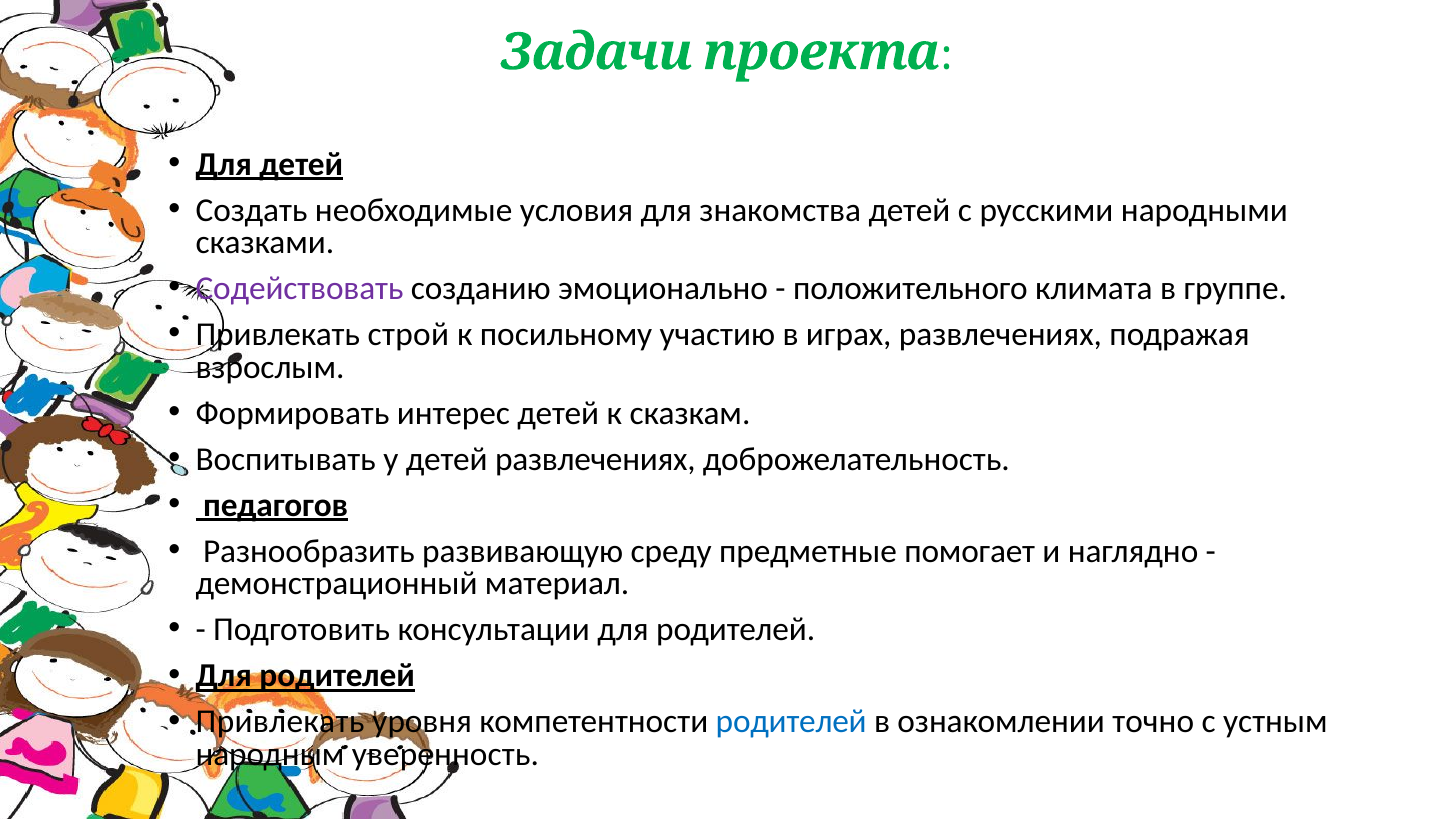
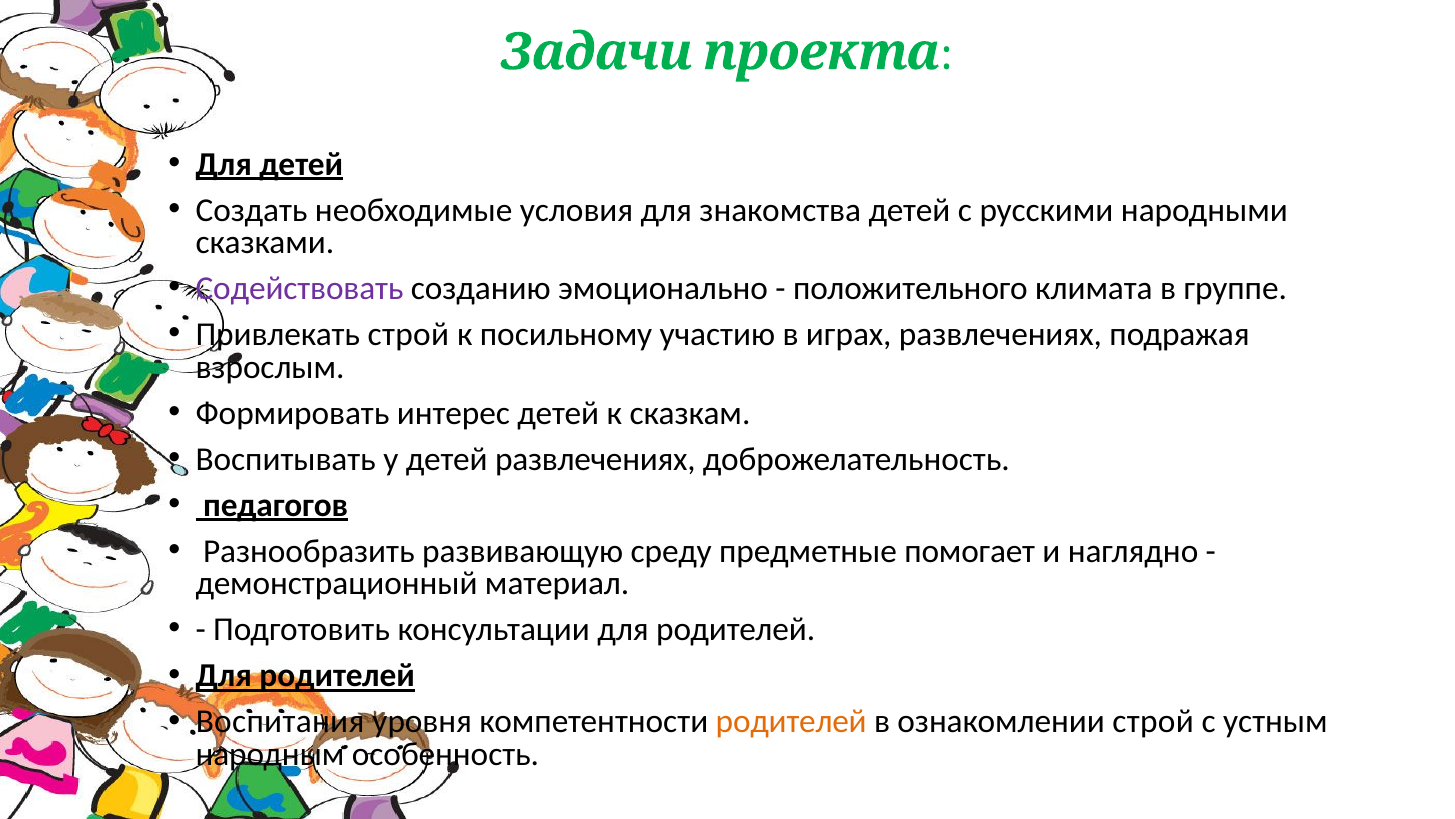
Привлекать at (280, 721): Привлекать -> Воспитания
родителей at (791, 721) colour: blue -> orange
ознакомлении точно: точно -> строй
уверенность: уверенность -> особенность
